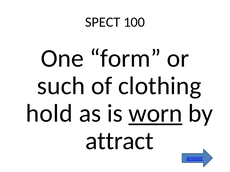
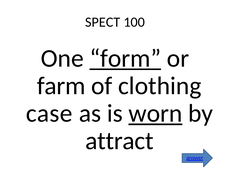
form underline: none -> present
such: such -> farm
hold: hold -> case
